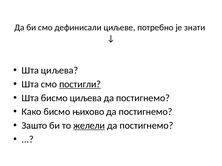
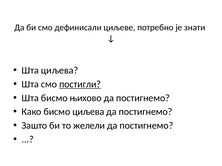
бисмо циљева: циљева -> њихово
бисмо њихово: њихово -> циљева
желели underline: present -> none
